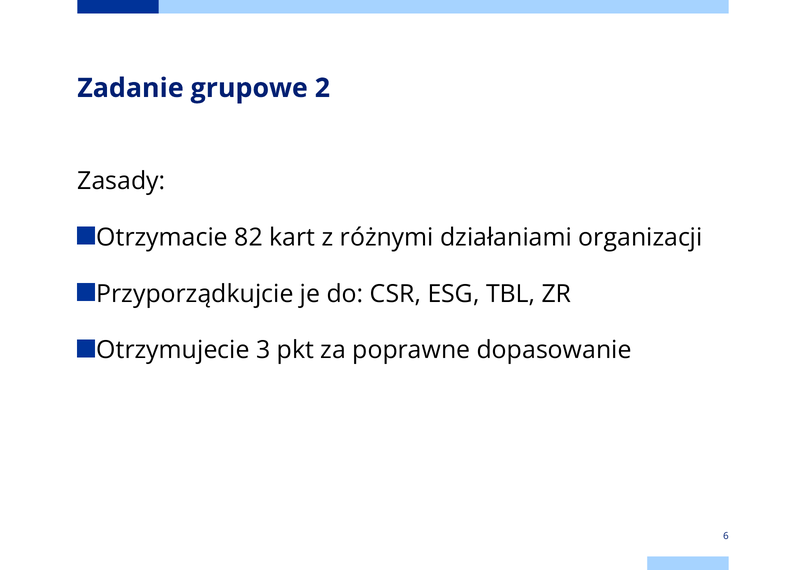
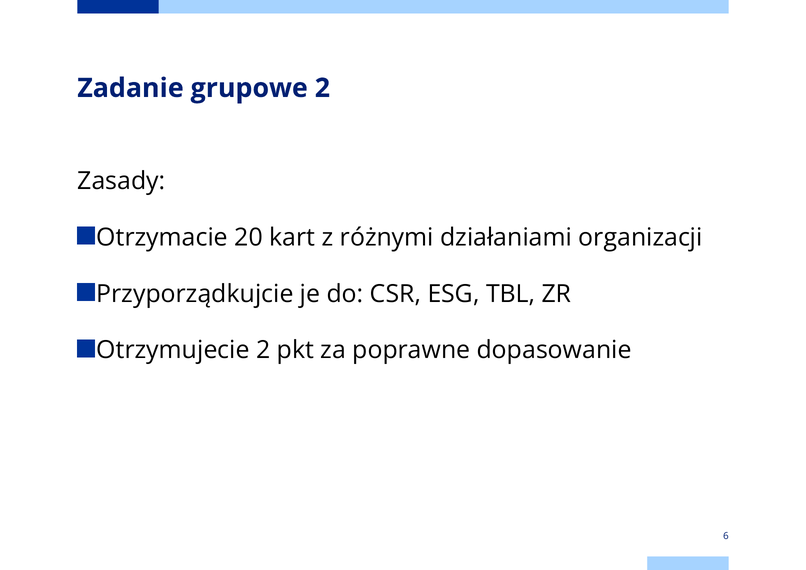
82: 82 -> 20
Otrzymujecie 3: 3 -> 2
